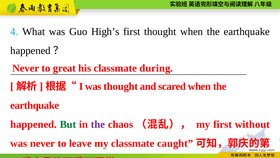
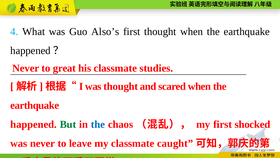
High’s: High’s -> Also’s
during: during -> studies
the at (98, 124) colour: purple -> blue
without: without -> shocked
